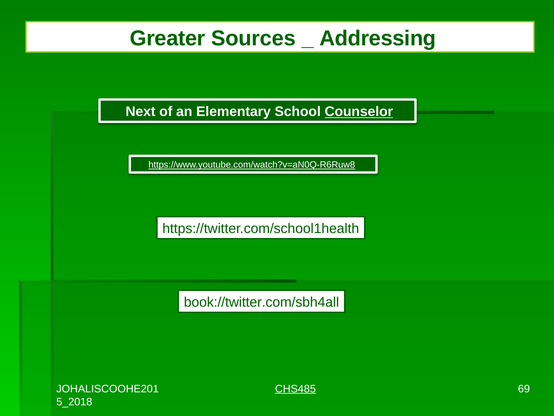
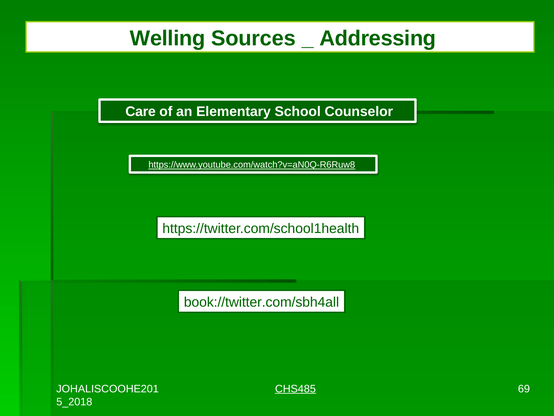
Greater: Greater -> Welling
Next: Next -> Care
Counselor underline: present -> none
